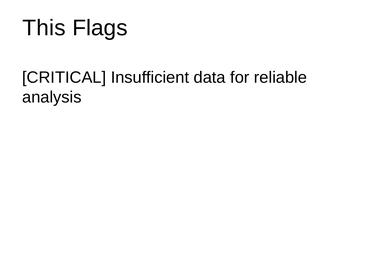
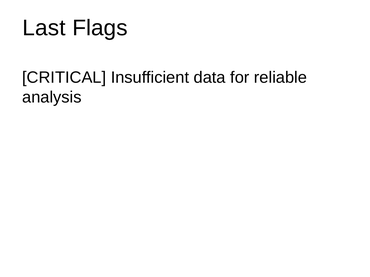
This: This -> Last
